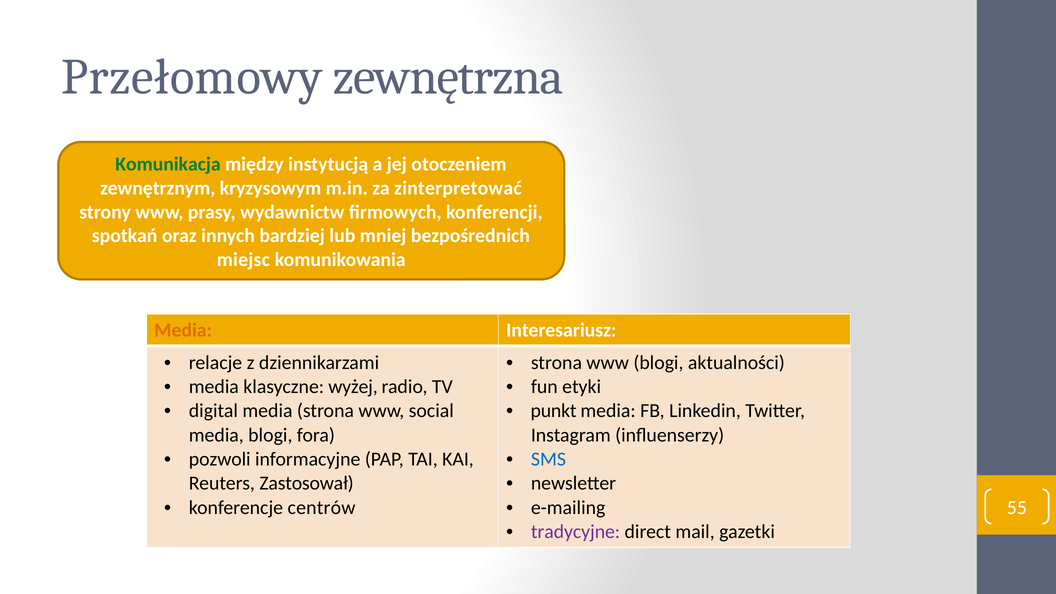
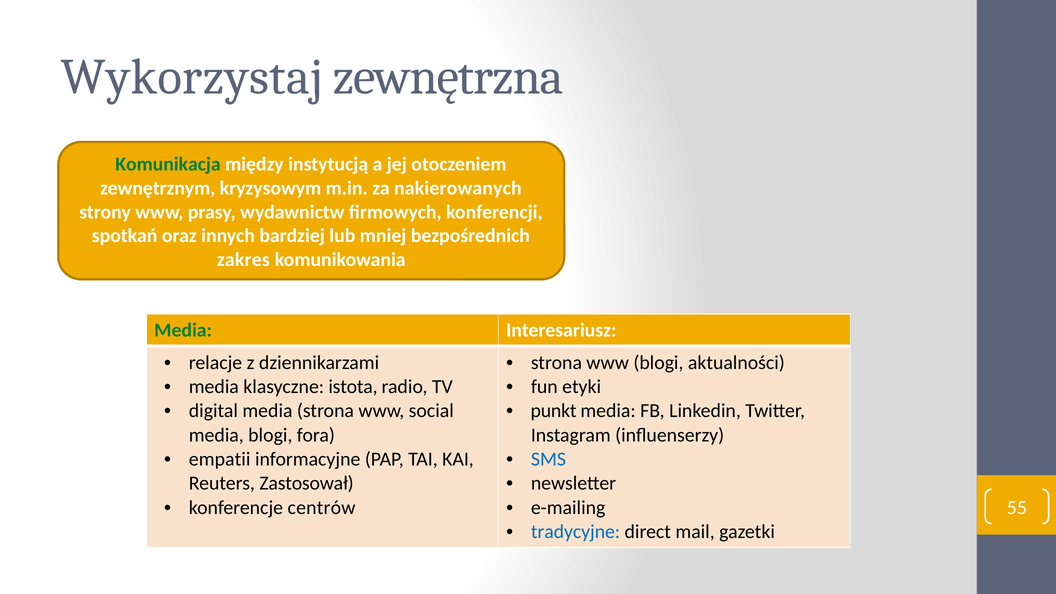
Przełomowy: Przełomowy -> Wykorzystaj
zinterpretować: zinterpretować -> nakierowanych
miejsc: miejsc -> zakres
Media at (183, 330) colour: orange -> green
wyżej: wyżej -> istota
pozwoli: pozwoli -> empatii
tradycyjne colour: purple -> blue
